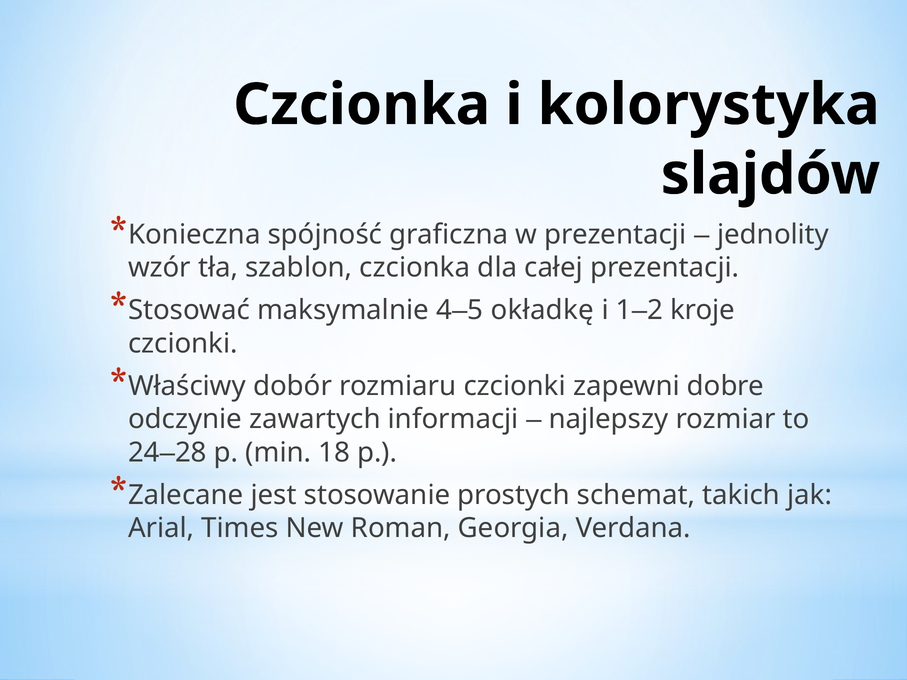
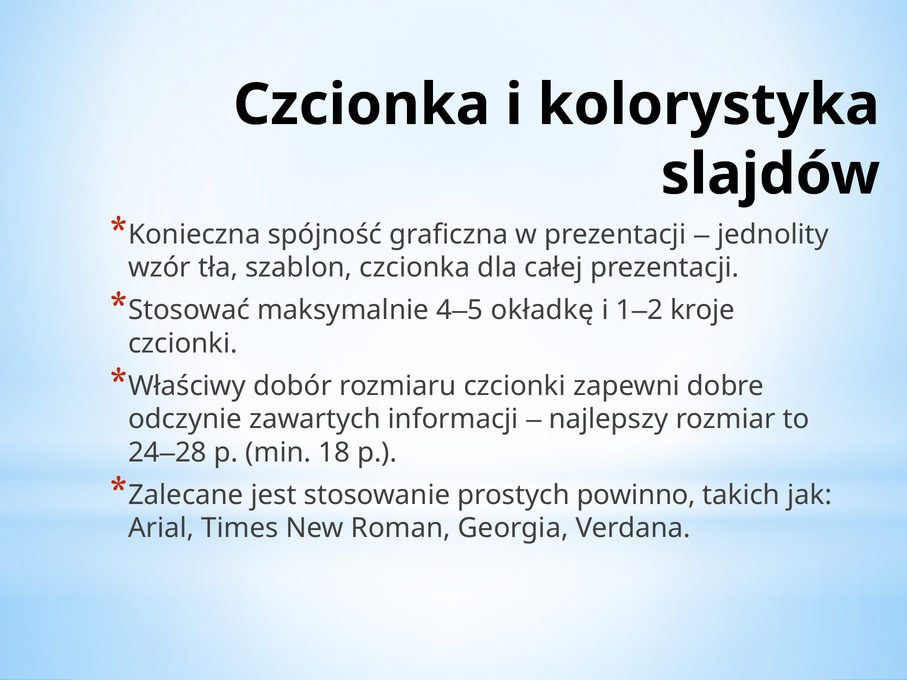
schemat: schemat -> powinno
